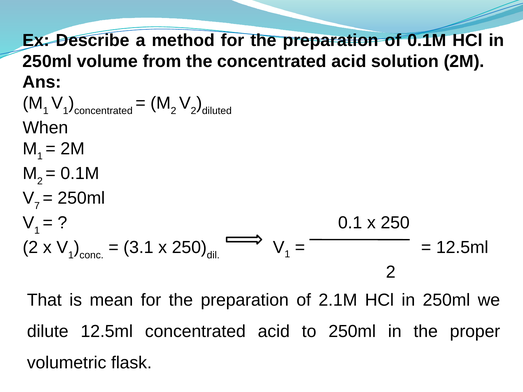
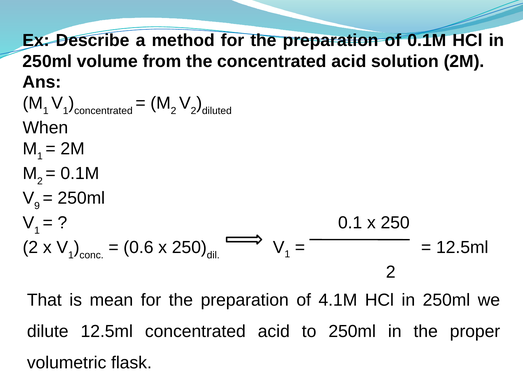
7: 7 -> 9
3.1: 3.1 -> 0.6
2.1M: 2.1M -> 4.1M
